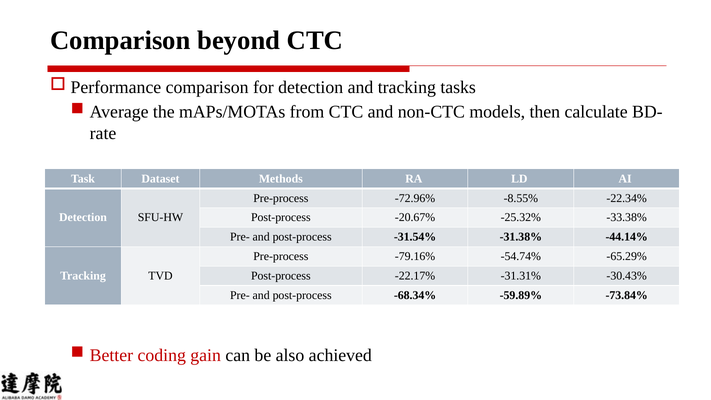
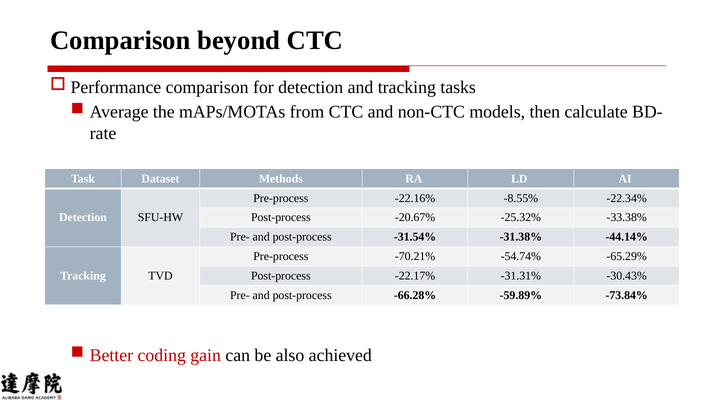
-72.96%: -72.96% -> -22.16%
-79.16%: -79.16% -> -70.21%
-68.34%: -68.34% -> -66.28%
